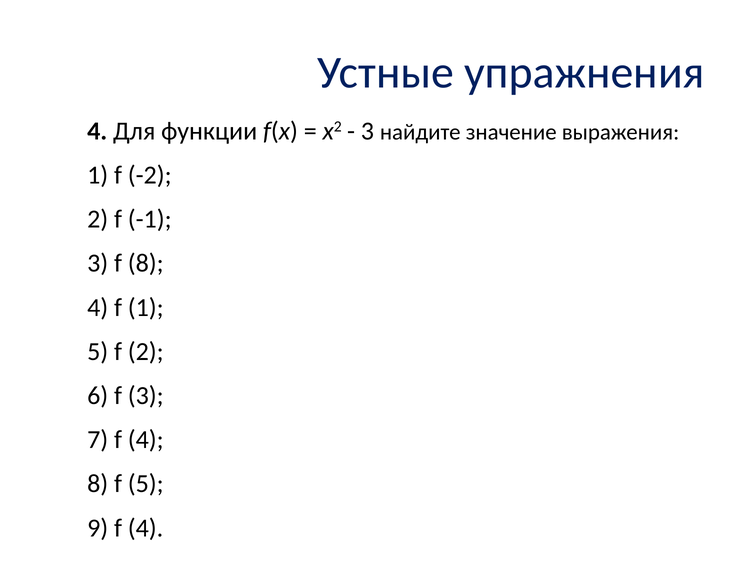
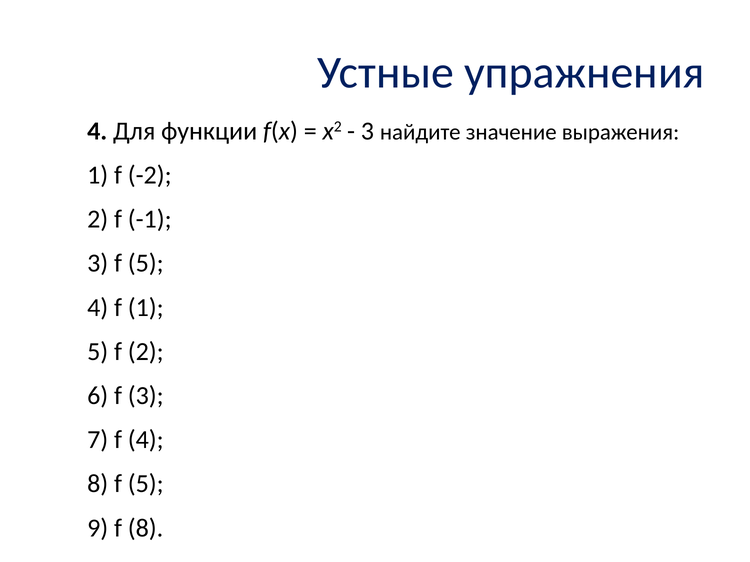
3 f 8: 8 -> 5
9 f 4: 4 -> 8
